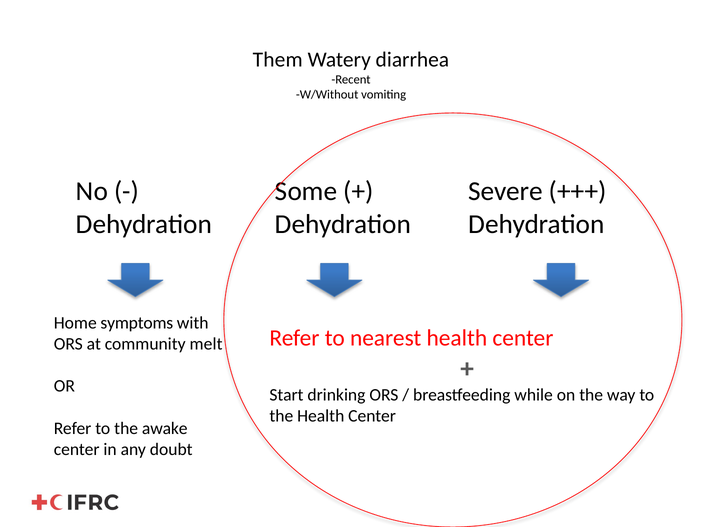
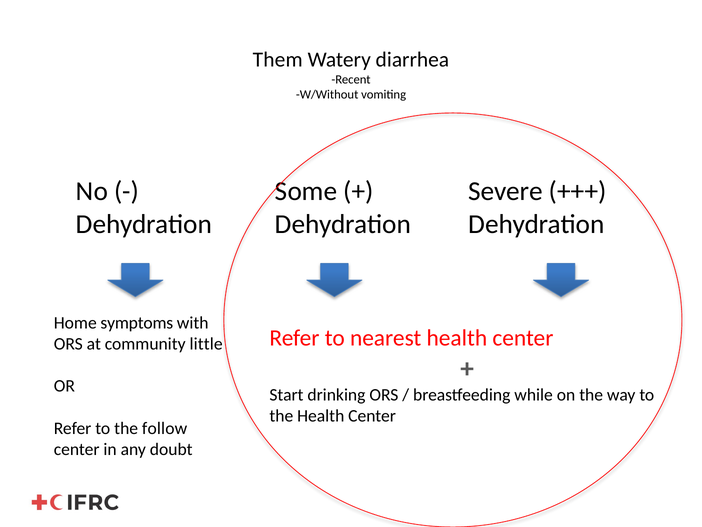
melt: melt -> little
awake: awake -> follow
